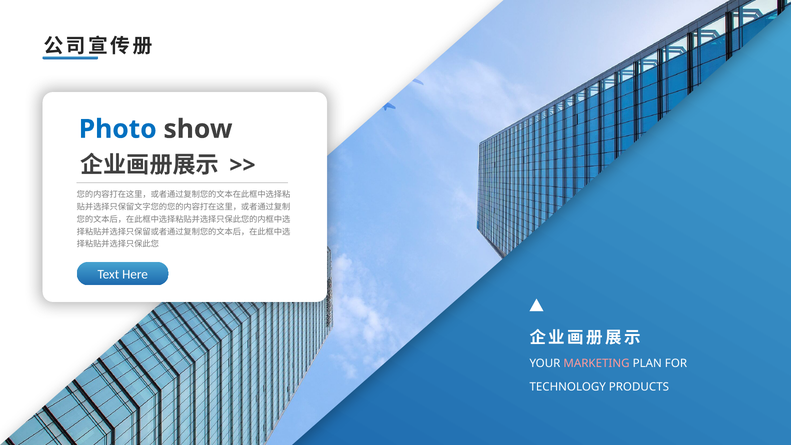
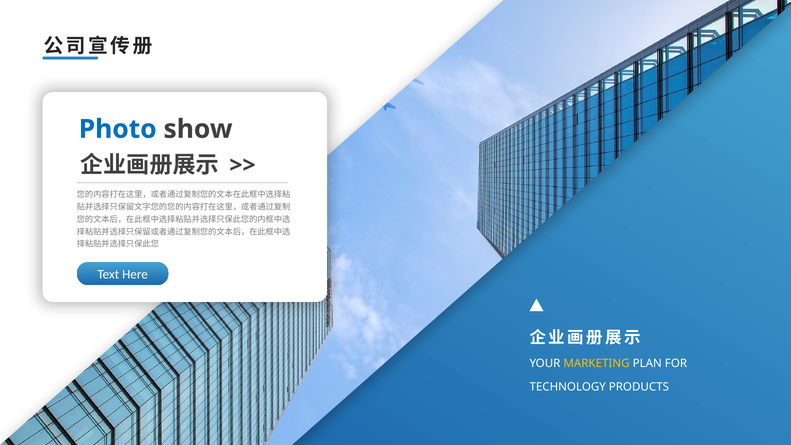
MARKETING colour: pink -> yellow
